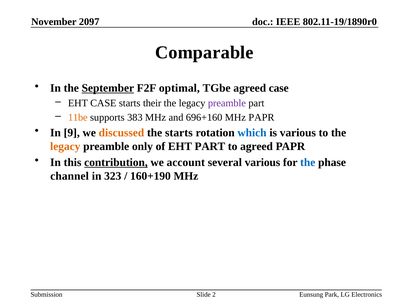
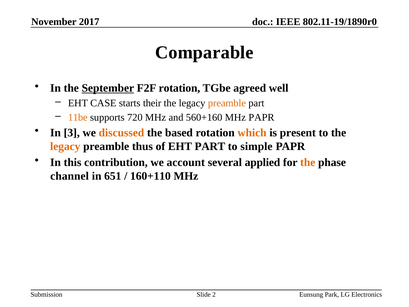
2097: 2097 -> 2017
F2F optimal: optimal -> rotation
agreed case: case -> well
preamble at (227, 103) colour: purple -> orange
383: 383 -> 720
696+160: 696+160 -> 560+160
9: 9 -> 3
the starts: starts -> based
which colour: blue -> orange
is various: various -> present
only: only -> thus
to agreed: agreed -> simple
contribution underline: present -> none
several various: various -> applied
the at (308, 162) colour: blue -> orange
323: 323 -> 651
160+190: 160+190 -> 160+110
